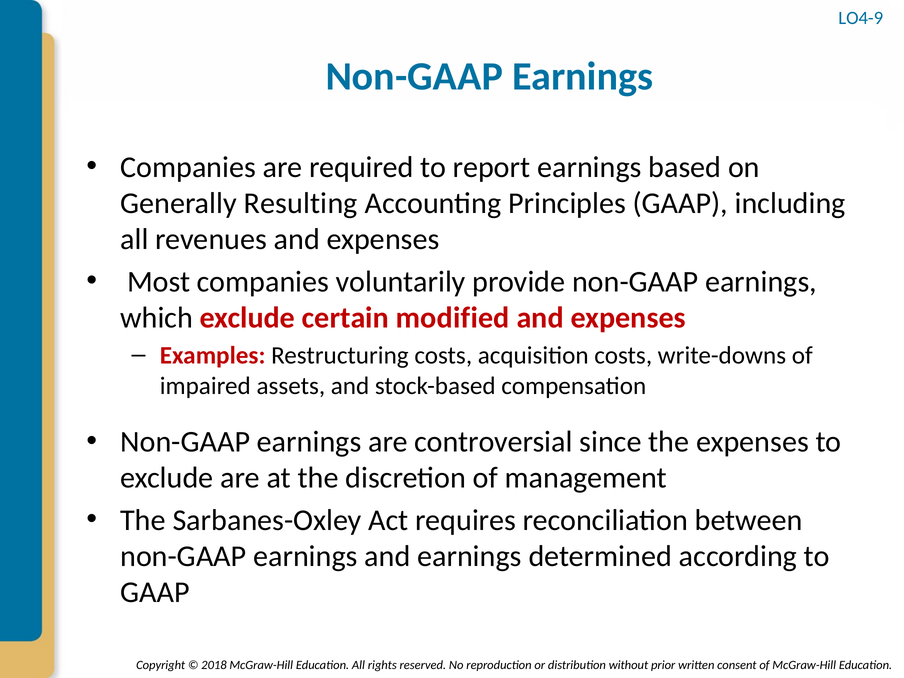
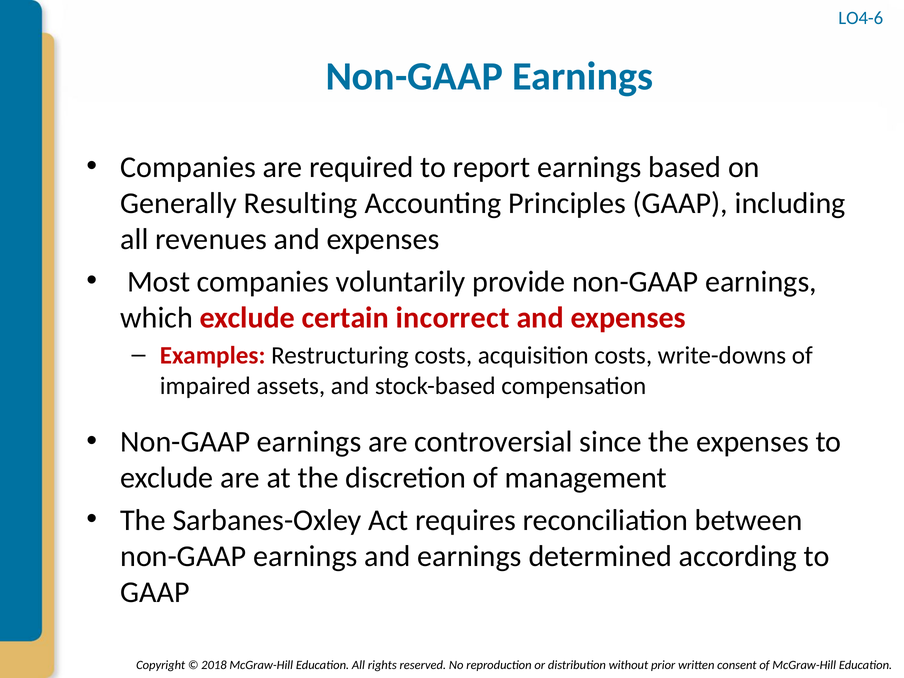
LO4-9: LO4-9 -> LO4-6
modified: modified -> incorrect
